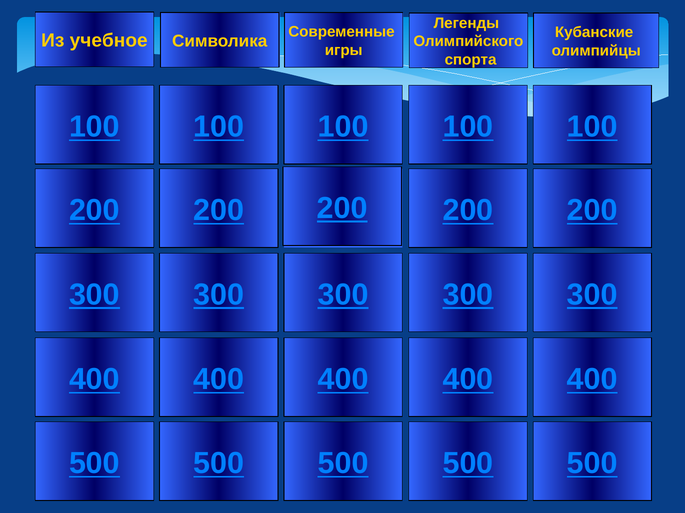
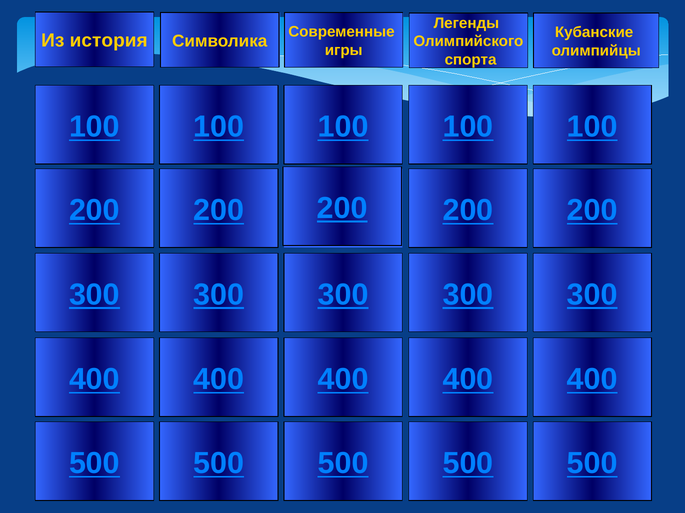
учебное: учебное -> история
